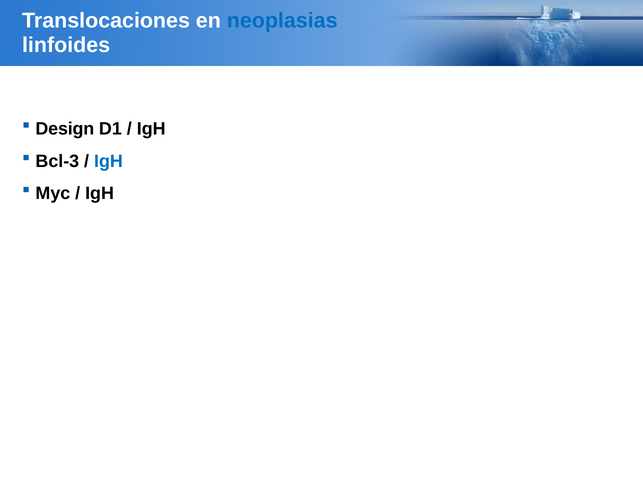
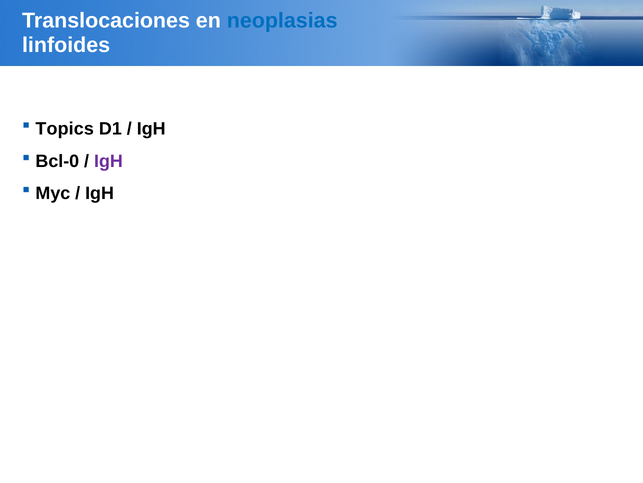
Design: Design -> Topics
Bcl-3: Bcl-3 -> Bcl-0
IgH at (108, 161) colour: blue -> purple
